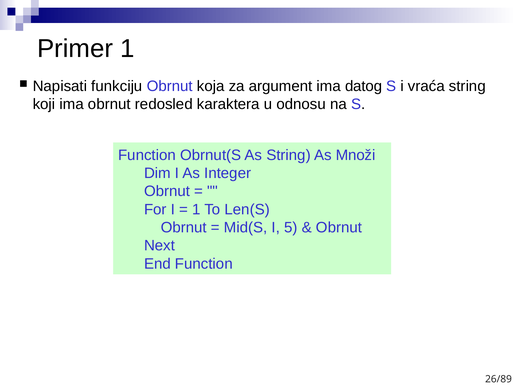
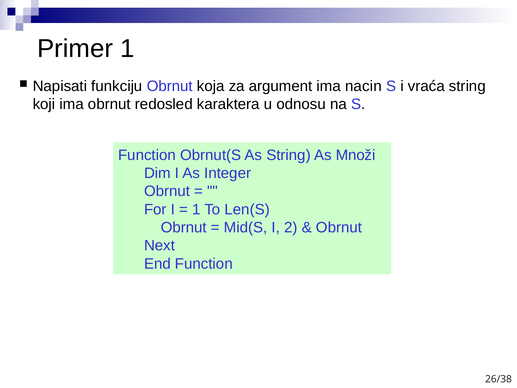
datog: datog -> nacin
5: 5 -> 2
26/89: 26/89 -> 26/38
